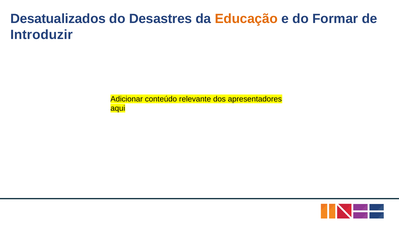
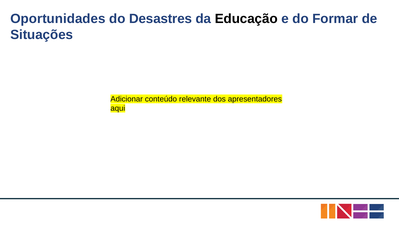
Desatualizados: Desatualizados -> Oportunidades
Educação colour: orange -> black
Introduzir: Introduzir -> Situações
